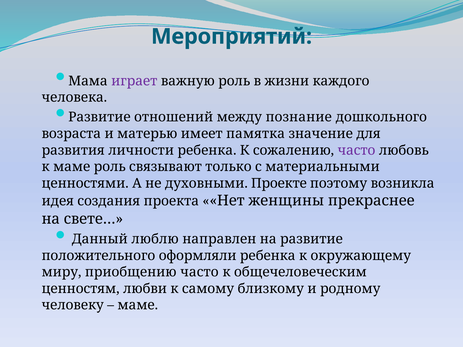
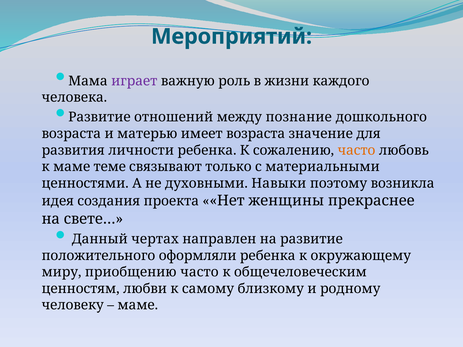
имеет памятка: памятка -> возраста
часто at (356, 150) colour: purple -> orange
маме роль: роль -> теме
Проекте: Проекте -> Навыки
люблю: люблю -> чертах
